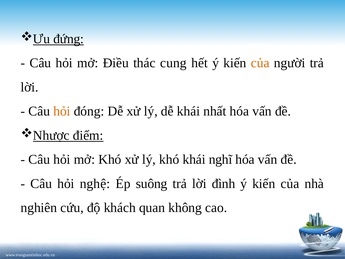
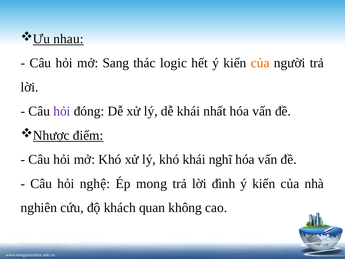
đứng: đứng -> nhau
Điều: Điều -> Sang
cung: cung -> logic
hỏi at (62, 111) colour: orange -> purple
suông: suông -> mong
